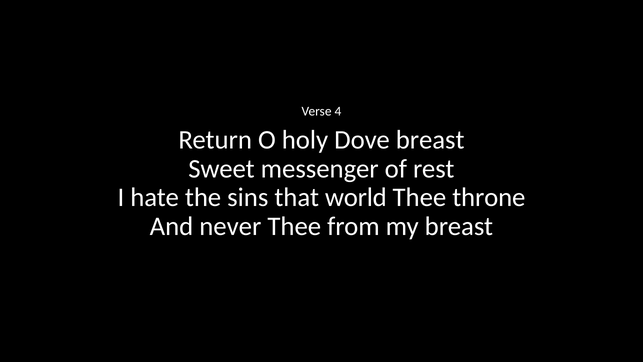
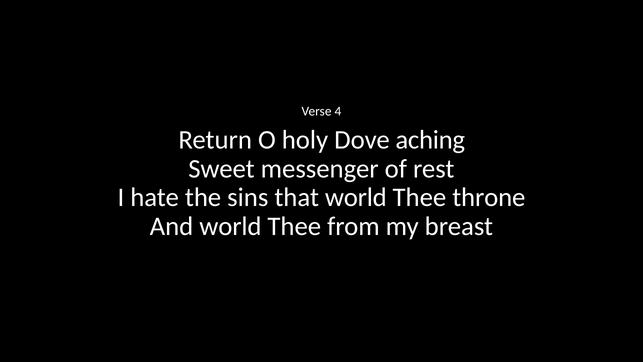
Dove breast: breast -> aching
And never: never -> world
